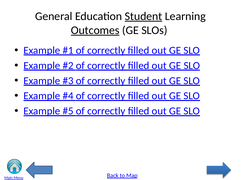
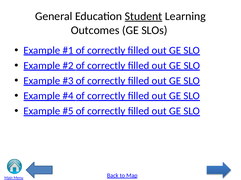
Outcomes underline: present -> none
